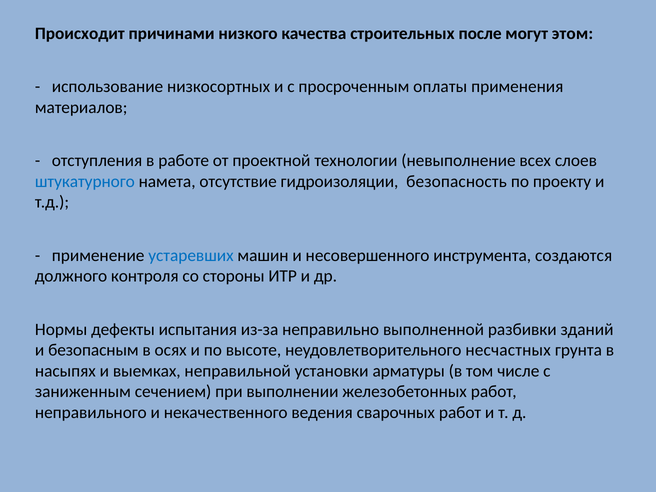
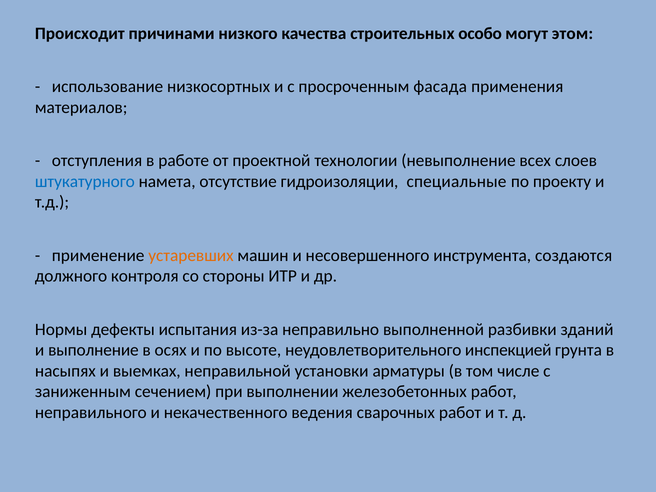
после: после -> особо
оплаты: оплаты -> фасада
безопасность: безопасность -> специальные
устаревших colour: blue -> orange
безопасным: безопасным -> выполнение
несчастных: несчастных -> инспекцией
